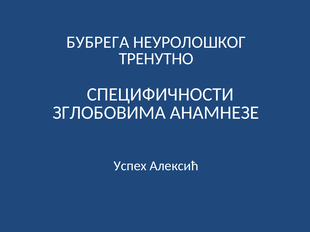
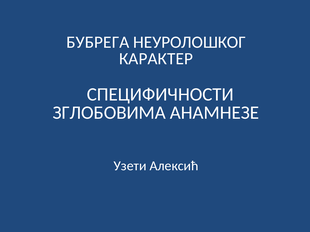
ТРЕНУТНО: ТРЕНУТНО -> КАРАКТЕР
Успех: Успех -> Узети
